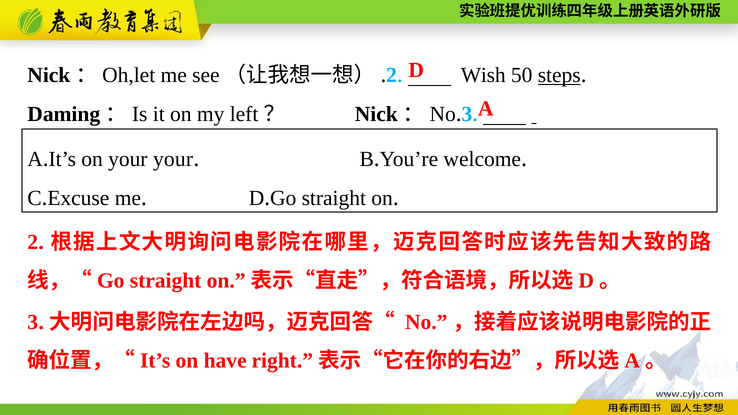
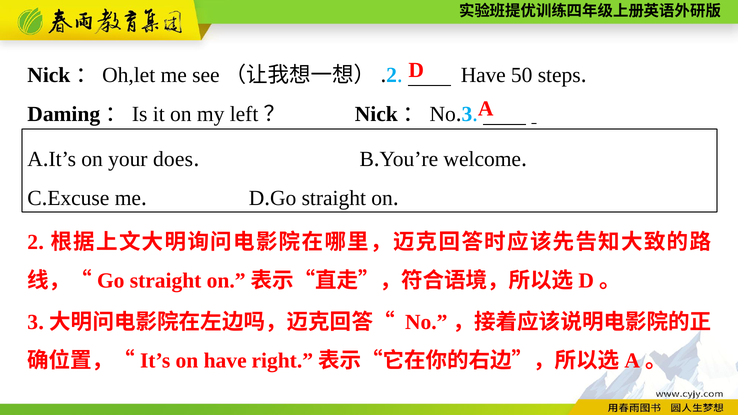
Wish at (483, 75): Wish -> Have
steps underline: present -> none
your your: your -> does
